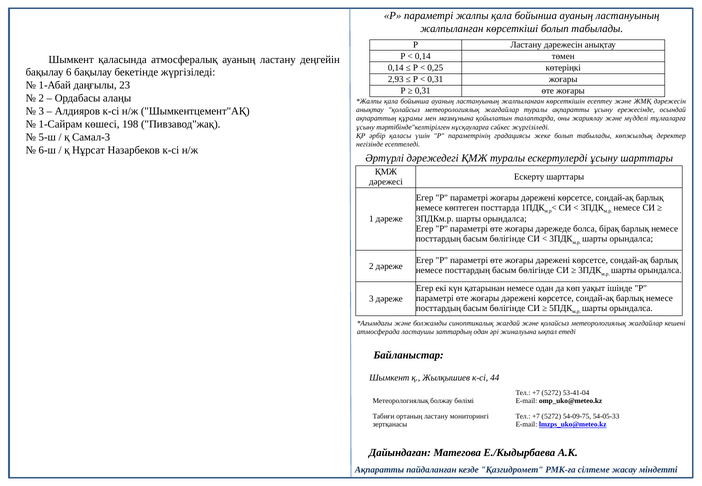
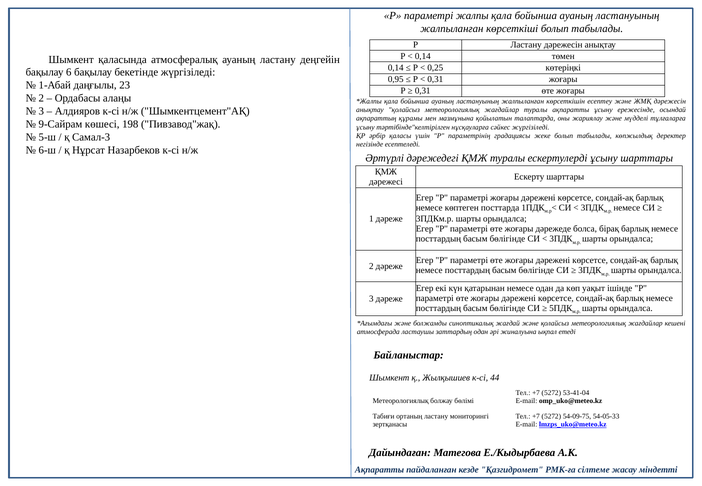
2,93: 2,93 -> 0,95
1-Сайрам: 1-Сайрам -> 9-Сайрам
